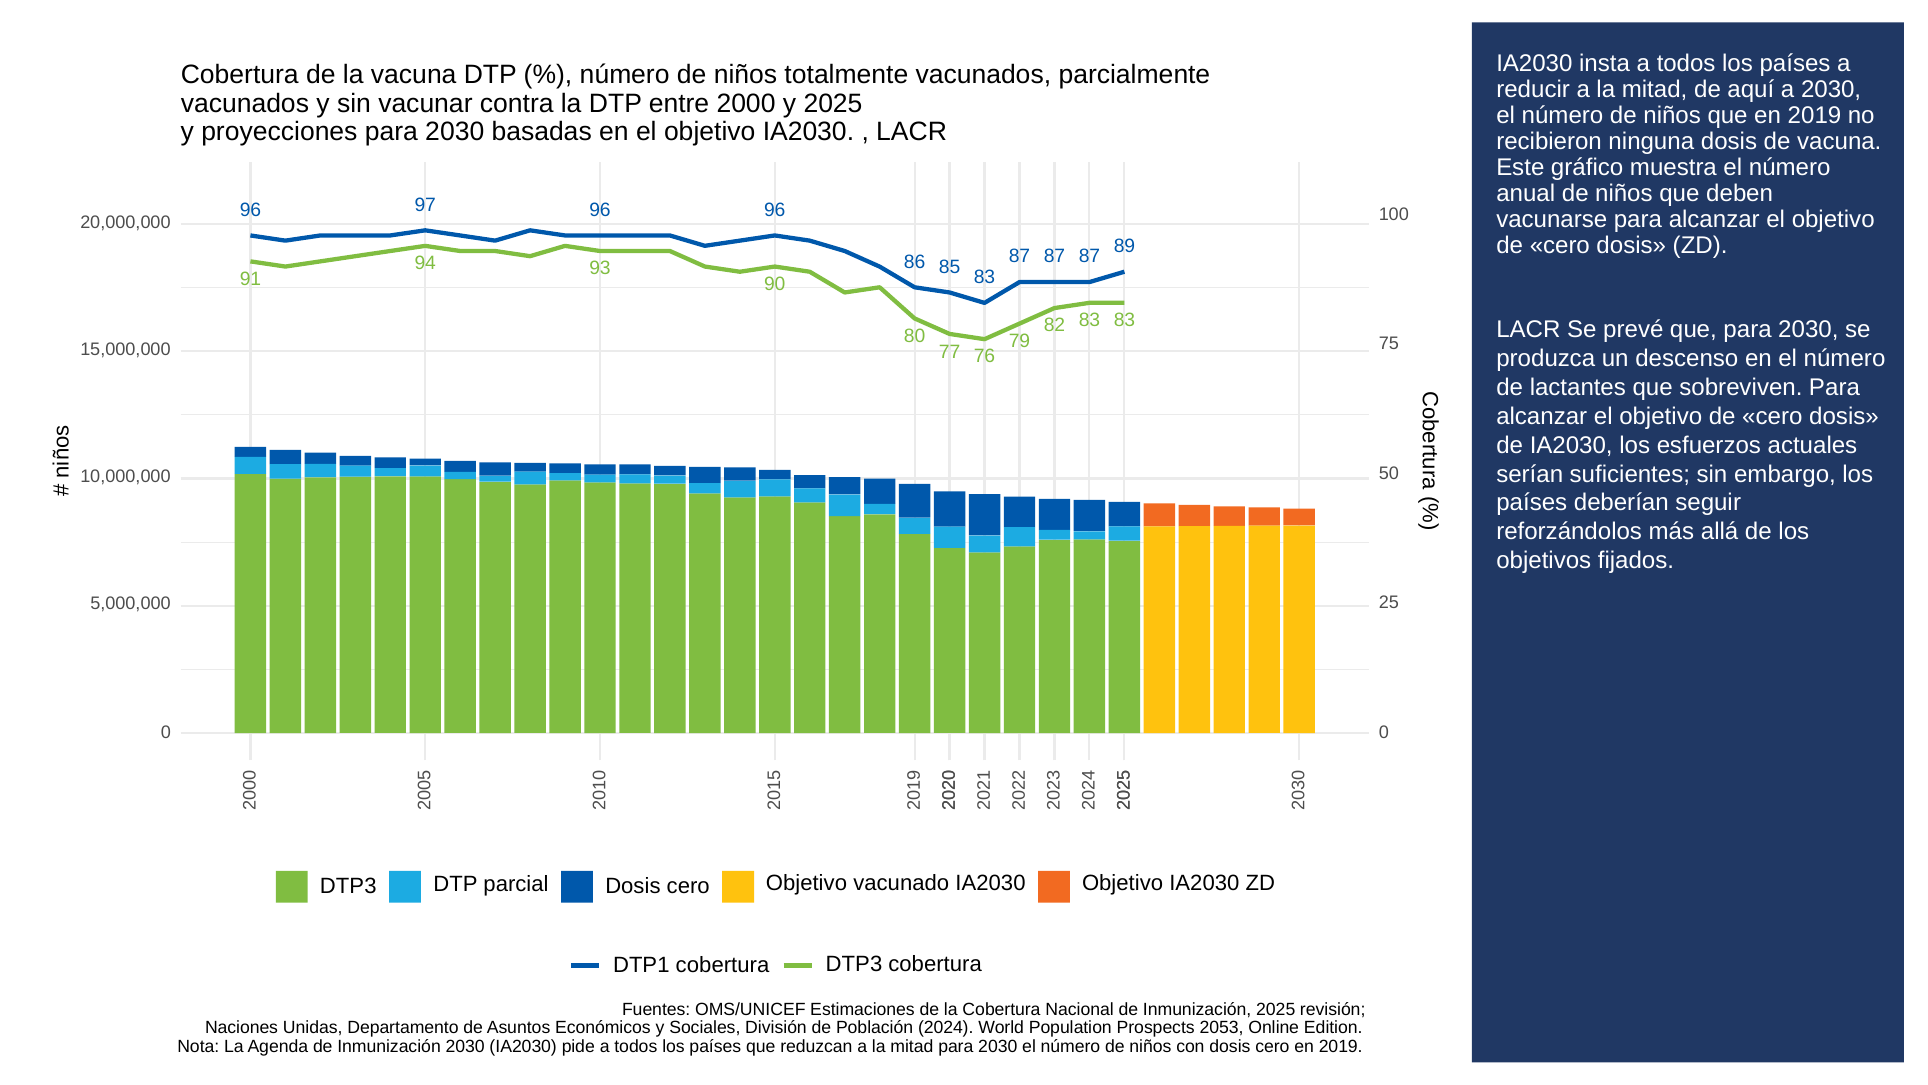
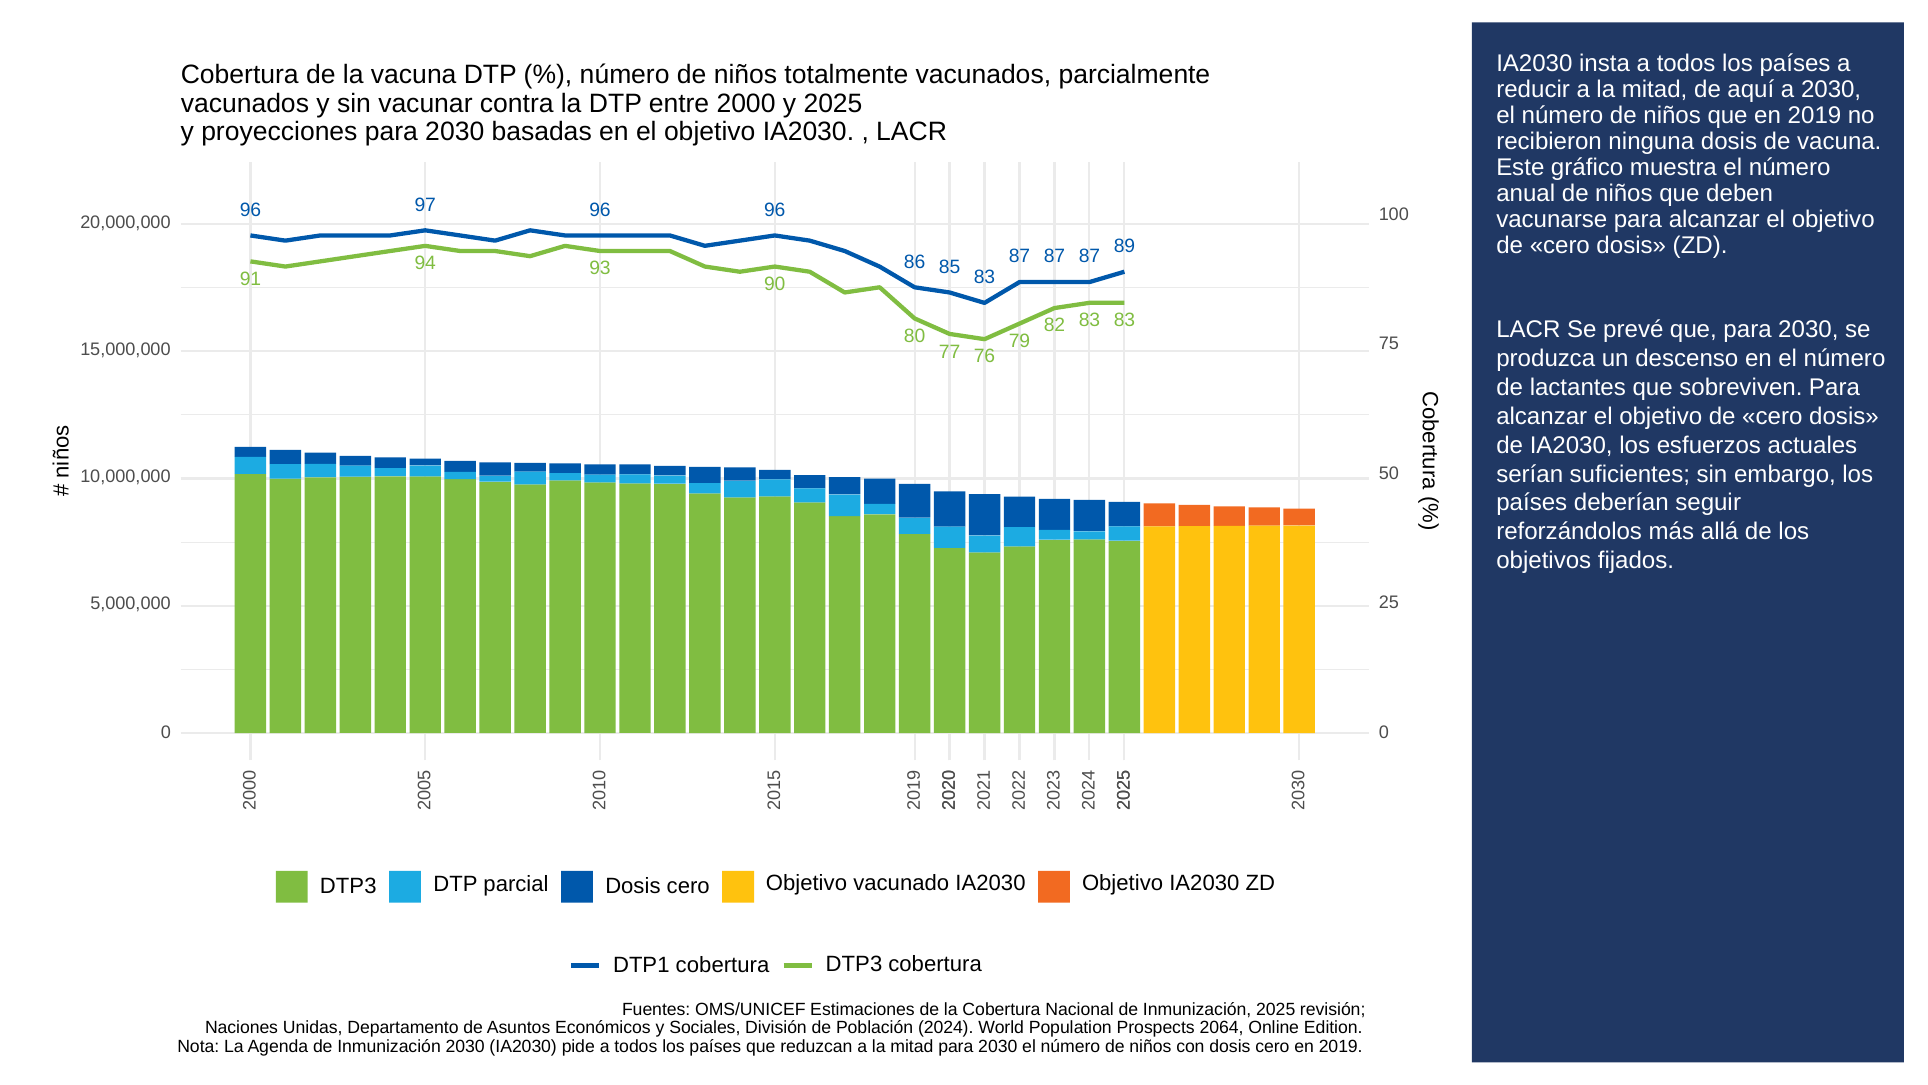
2053: 2053 -> 2064
